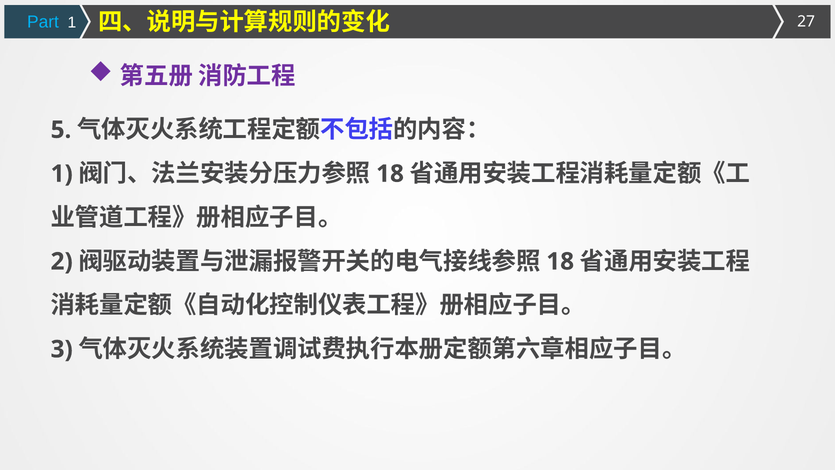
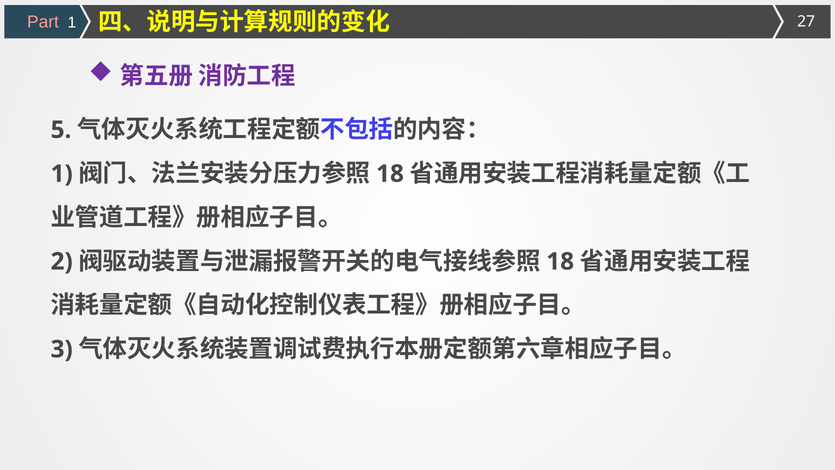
Part colour: light blue -> pink
